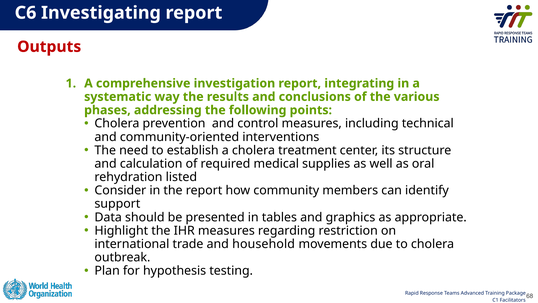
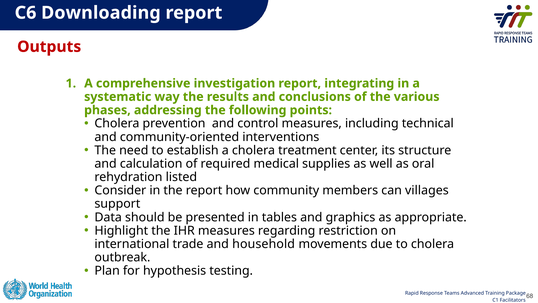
Investigating: Investigating -> Downloading
identify: identify -> villages
